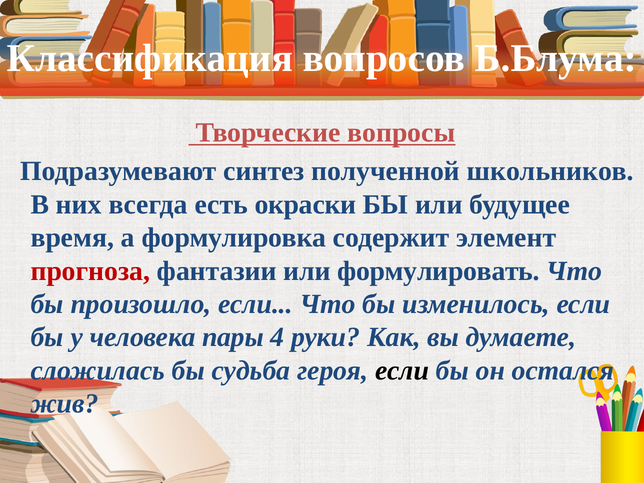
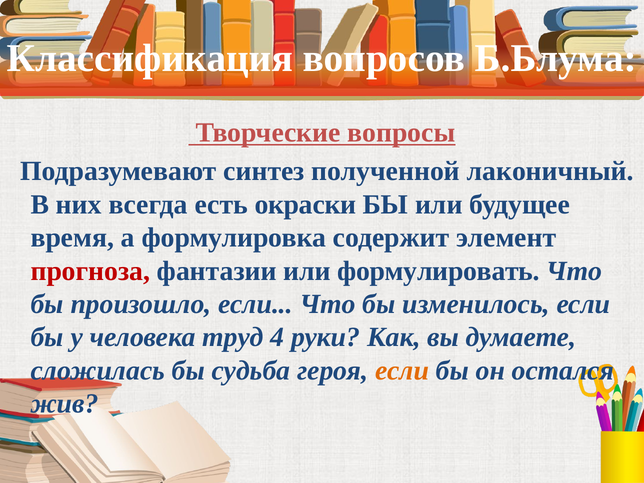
школьников: школьников -> лаконичный
пары: пары -> труд
если at (402, 371) colour: black -> orange
